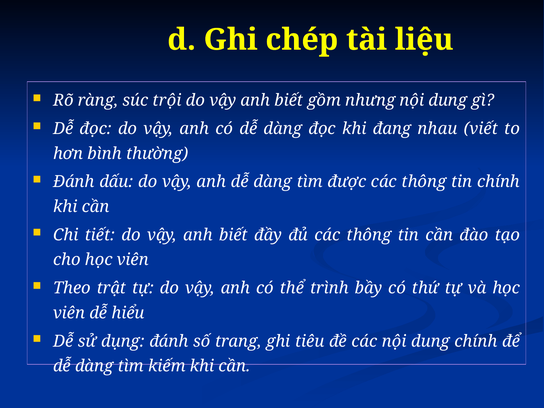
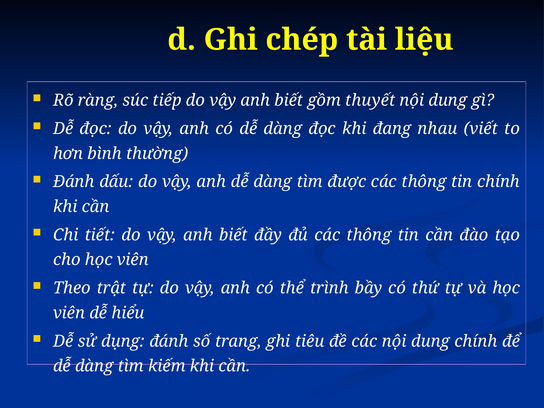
trội: trội -> tiếp
nhưng: nhưng -> thuyết
